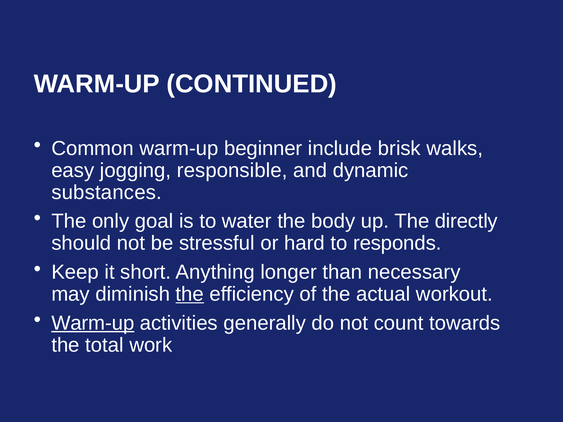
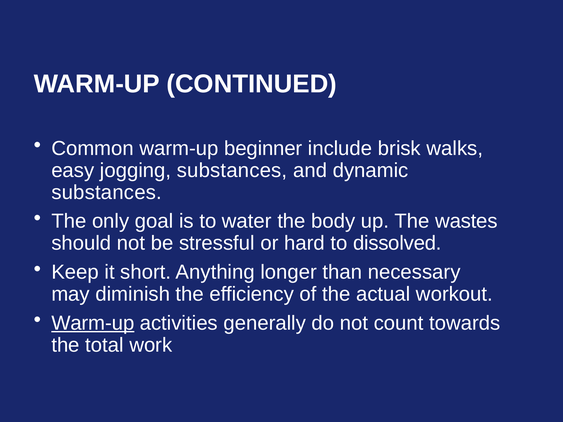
jogging responsible: responsible -> substances
directly: directly -> wastes
responds: responds -> dissolved
the at (190, 294) underline: present -> none
